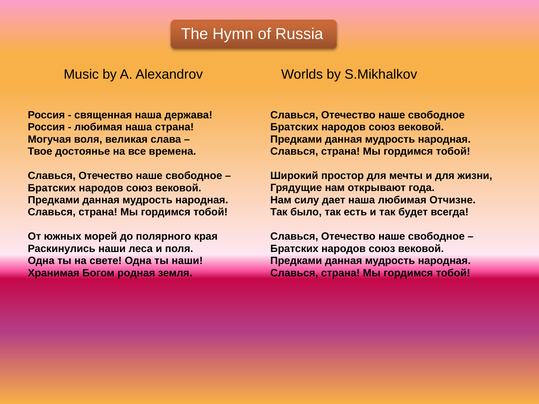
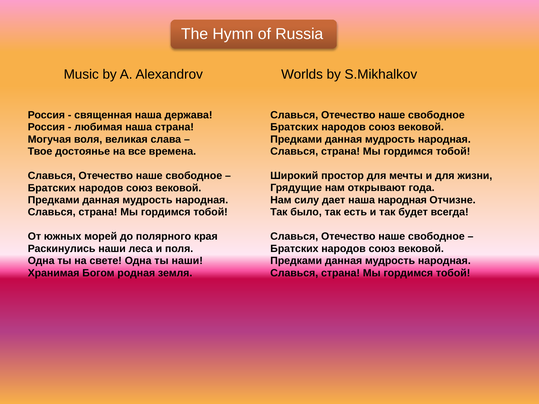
наша любимая: любимая -> народная
